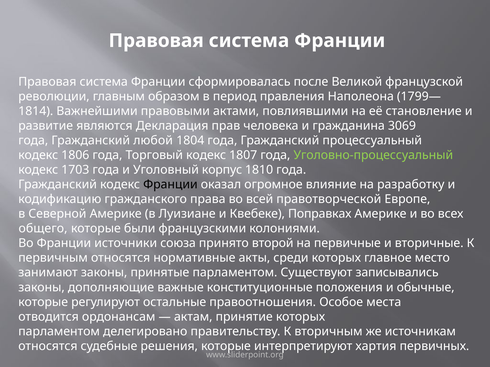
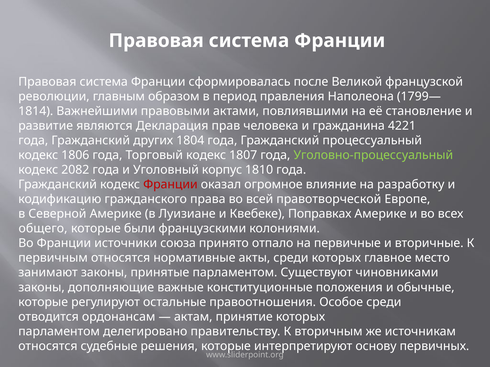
3069: 3069 -> 4221
любой: любой -> других
1703: 1703 -> 2082
Франции at (170, 185) colour: black -> red
второй: второй -> отпало
записывались: записывались -> чиновниками
Особое места: места -> среди
хартия: хартия -> основу
